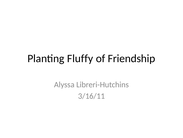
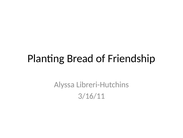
Fluffy: Fluffy -> Bread
